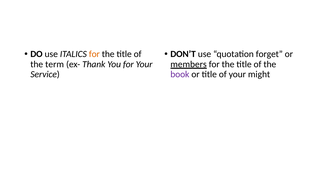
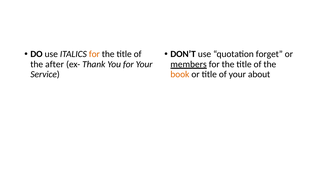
term: term -> after
book colour: purple -> orange
might: might -> about
